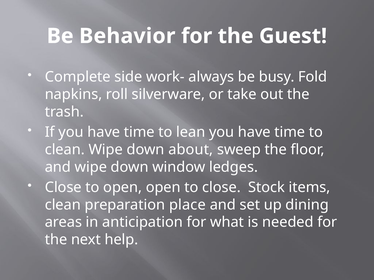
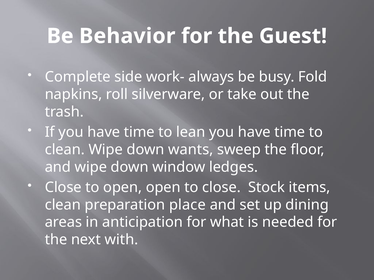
about: about -> wants
help: help -> with
